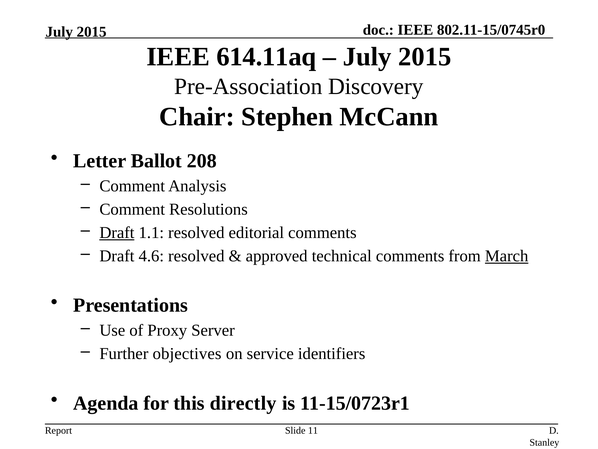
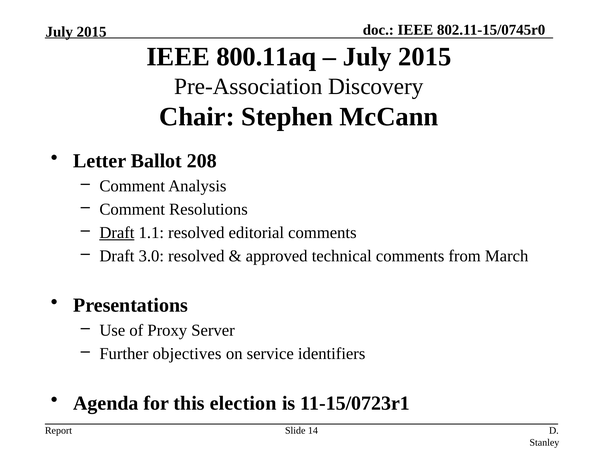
614.11aq: 614.11aq -> 800.11aq
4.6: 4.6 -> 3.0
March underline: present -> none
directly: directly -> election
11: 11 -> 14
